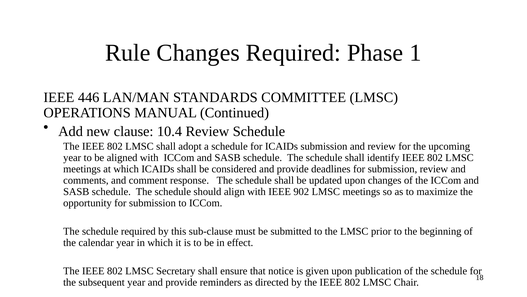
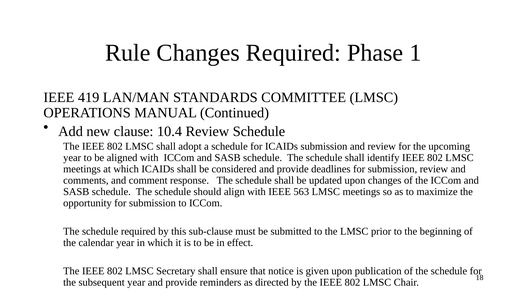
446: 446 -> 419
902: 902 -> 563
